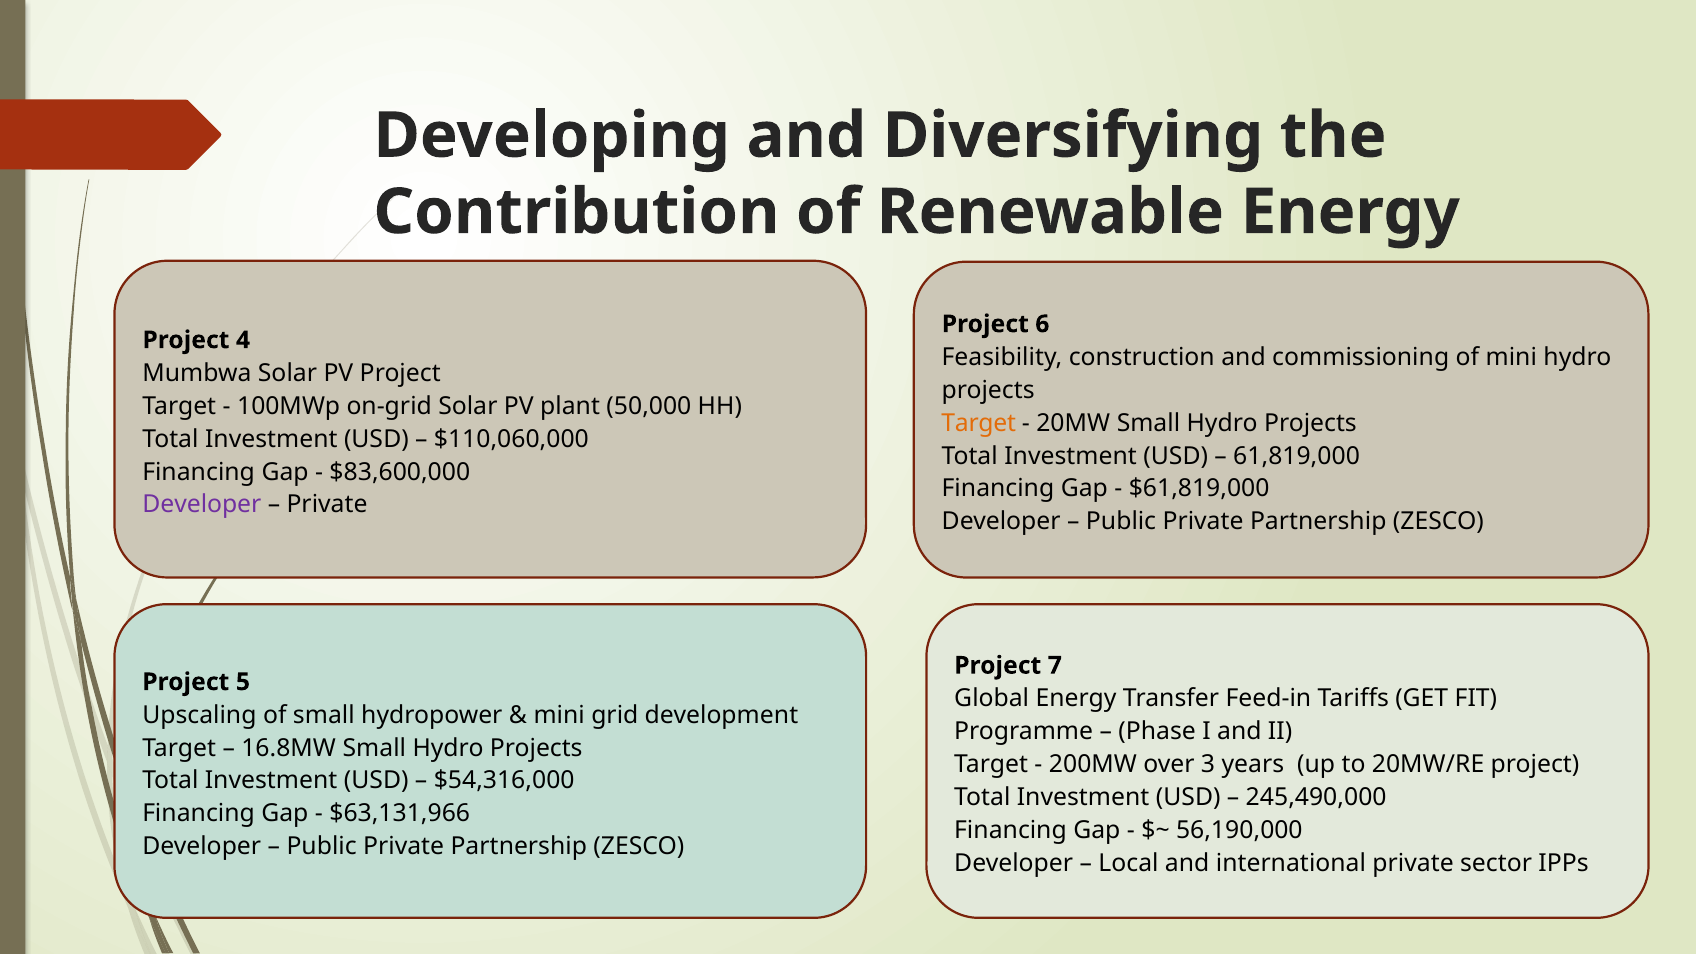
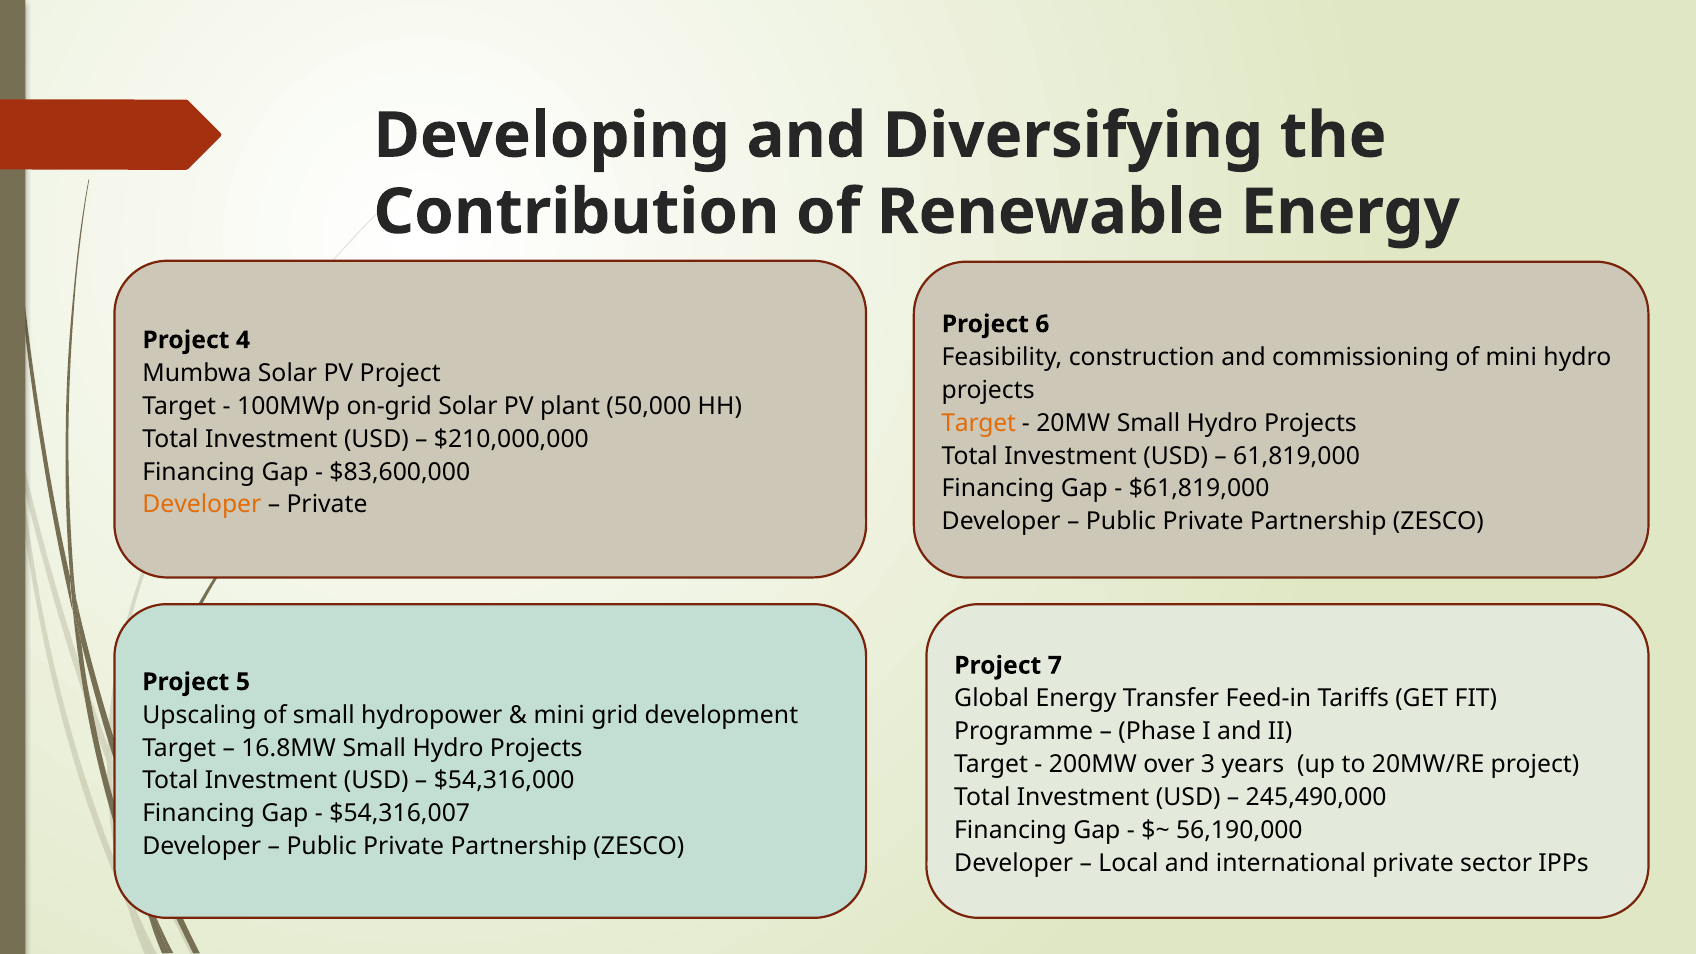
$110,060,000: $110,060,000 -> $210,000,000
Developer at (202, 505) colour: purple -> orange
$63,131,966: $63,131,966 -> $54,316,007
